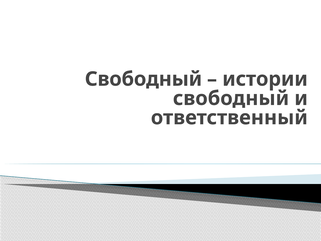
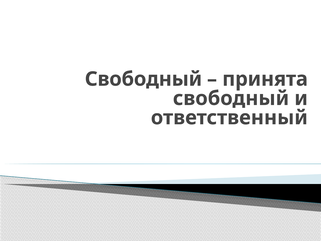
истории: истории -> принята
